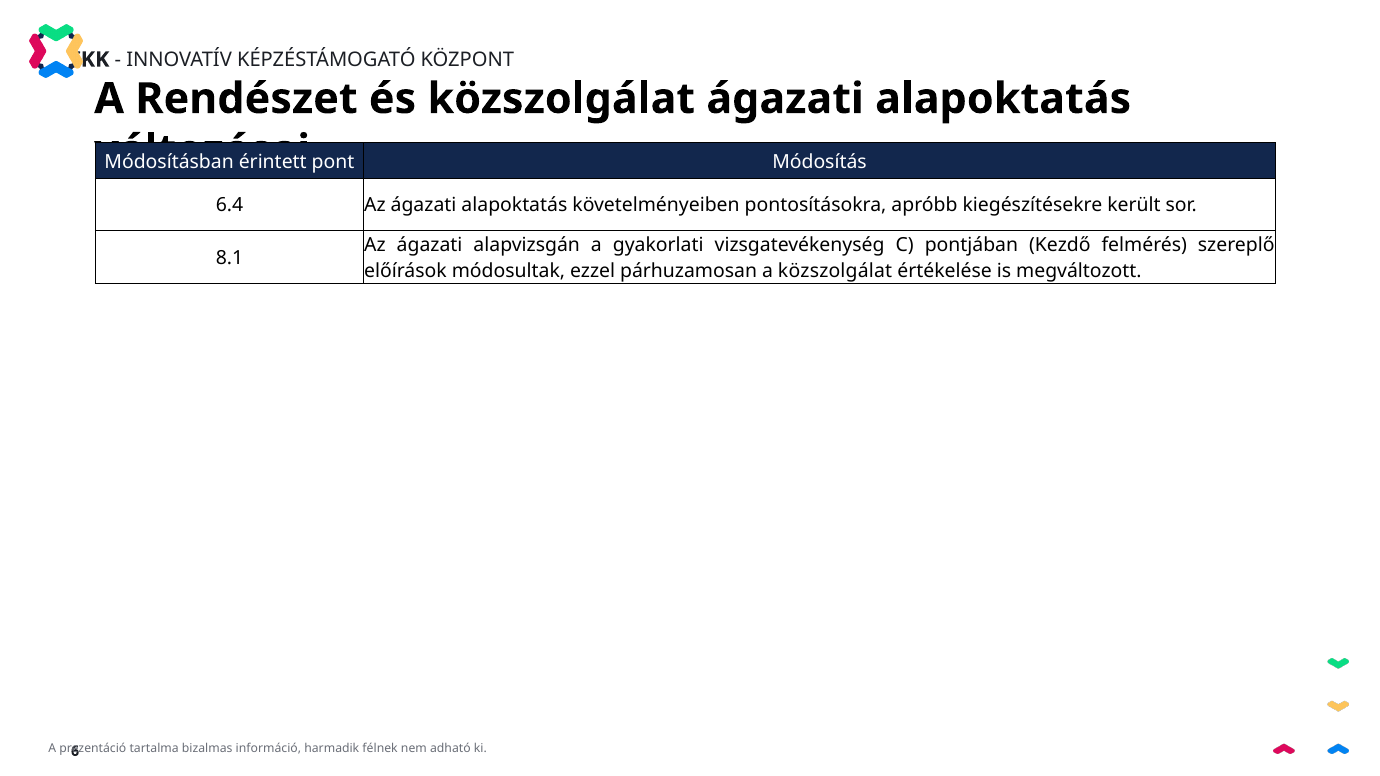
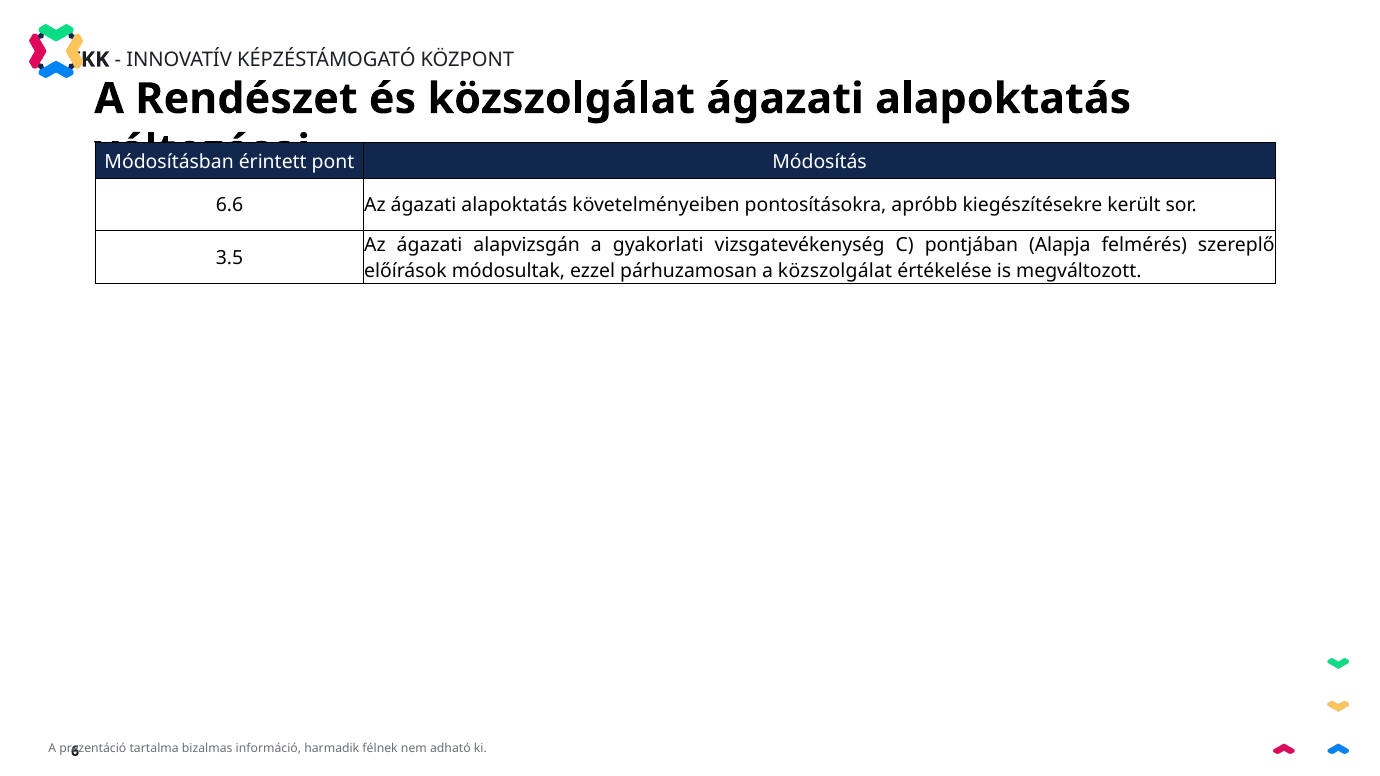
6.4: 6.4 -> 6.6
Kezdő: Kezdő -> Alapja
8.1: 8.1 -> 3.5
